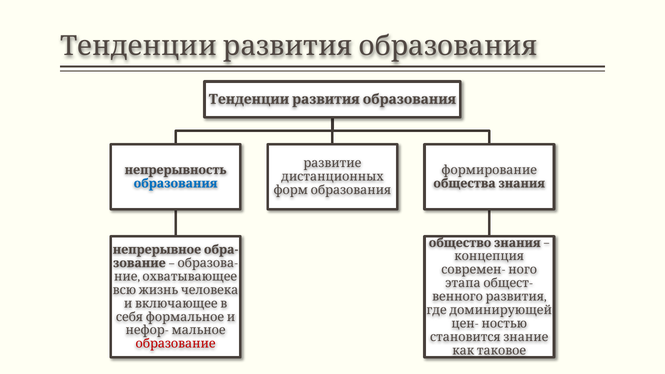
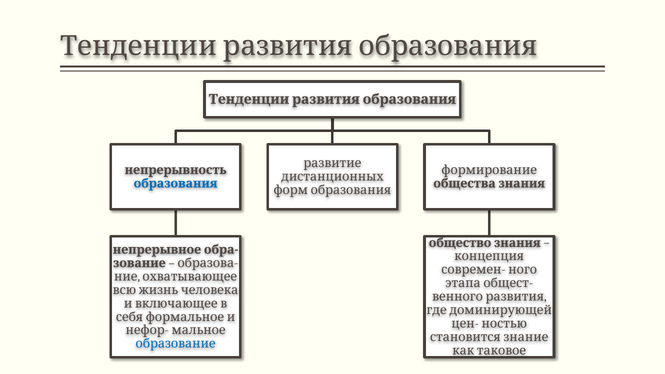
образование colour: red -> blue
